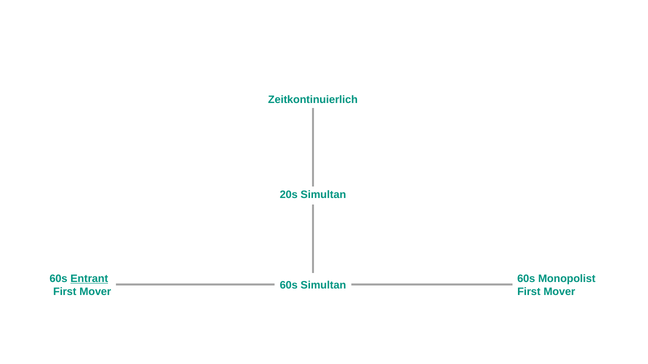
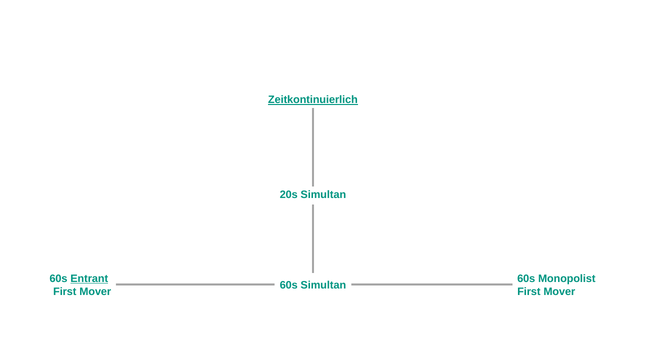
Zeitkontinuierlich underline: none -> present
